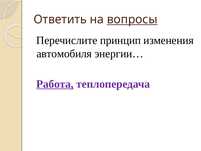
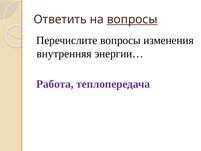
Перечислите принцип: принцип -> вопросы
автомобиля: автомобиля -> внутренняя
Работа underline: present -> none
